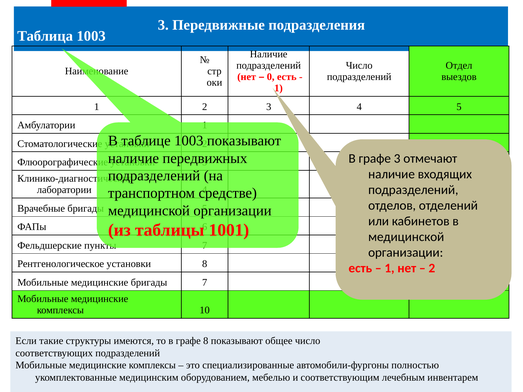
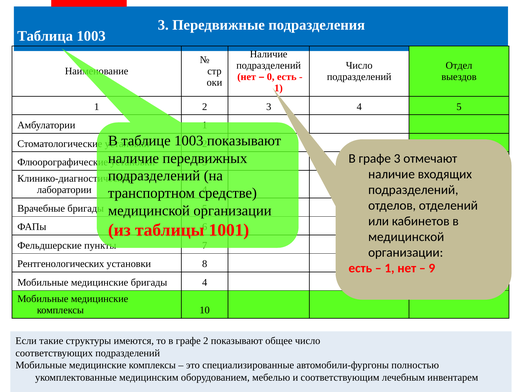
Рентгенологическое: Рентгенологическое -> Рентгенологических
2 at (432, 268): 2 -> 9
бригады 7: 7 -> 4
графе 8: 8 -> 2
